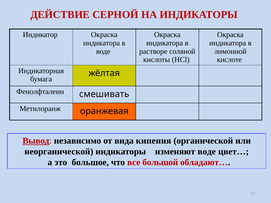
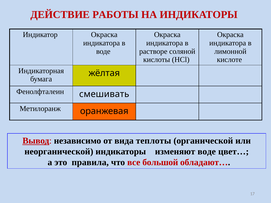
СЕРНОЙ: СЕРНОЙ -> РАБОТЫ
кипения: кипения -> теплоты
большое: большое -> правила
